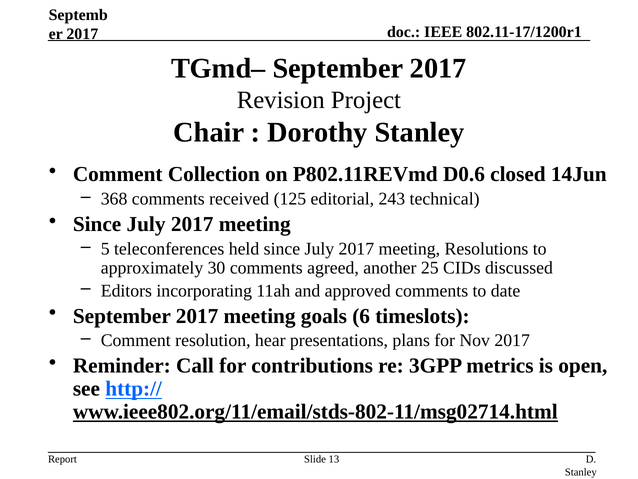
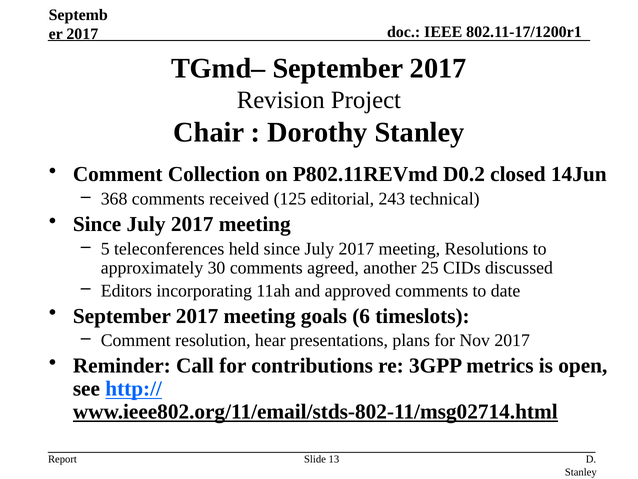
D0.6: D0.6 -> D0.2
